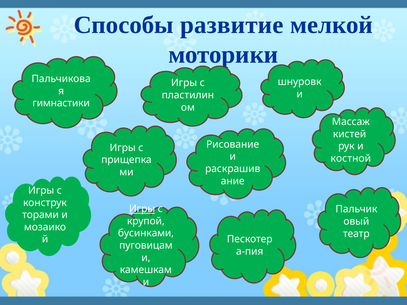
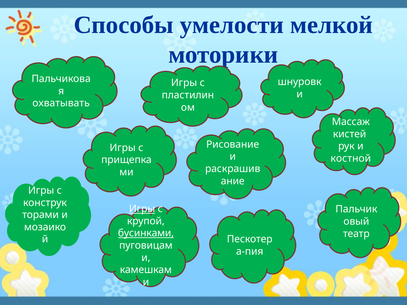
развитие: развитие -> умелости
гимнастики: гимнастики -> охватывать
бусинками underline: none -> present
